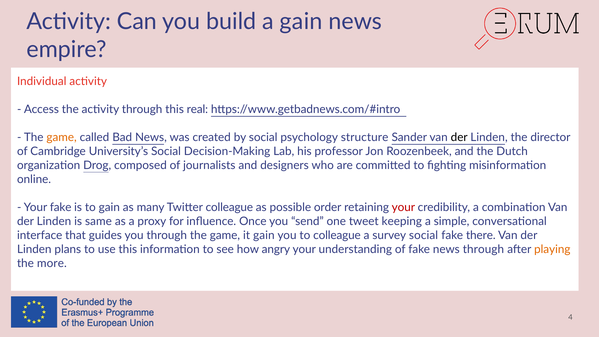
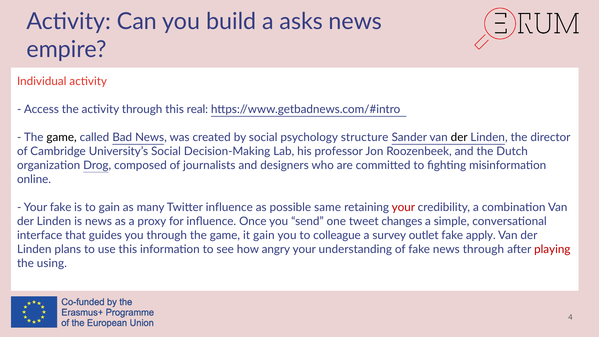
a gain: gain -> asks
game at (62, 137) colour: orange -> black
Twitter colleague: colleague -> influence
order: order -> same
is same: same -> news
keeping: keeping -> changes
survey social: social -> outlet
there: there -> apply
playing colour: orange -> red
more: more -> using
